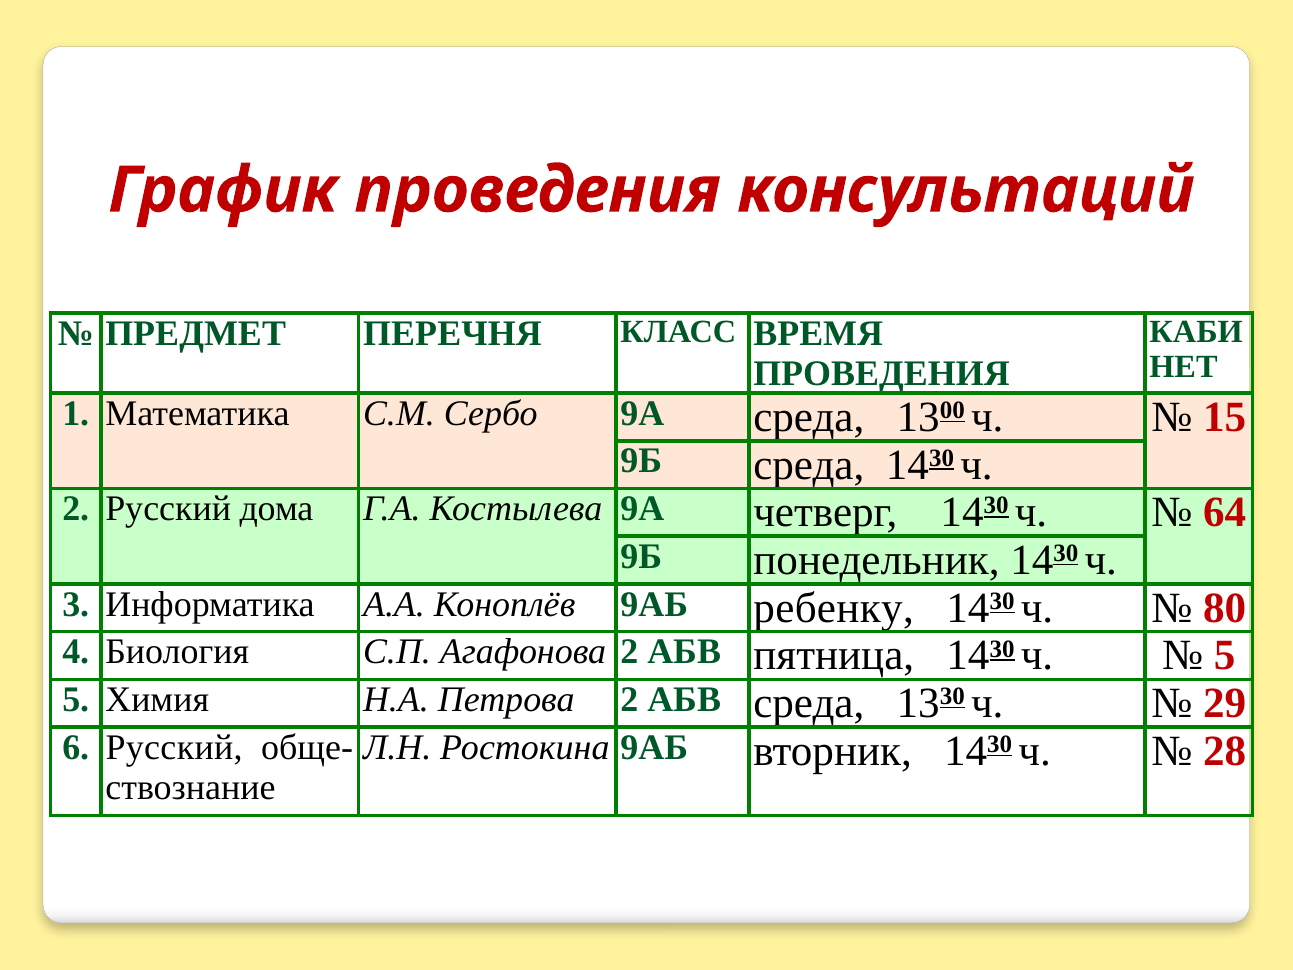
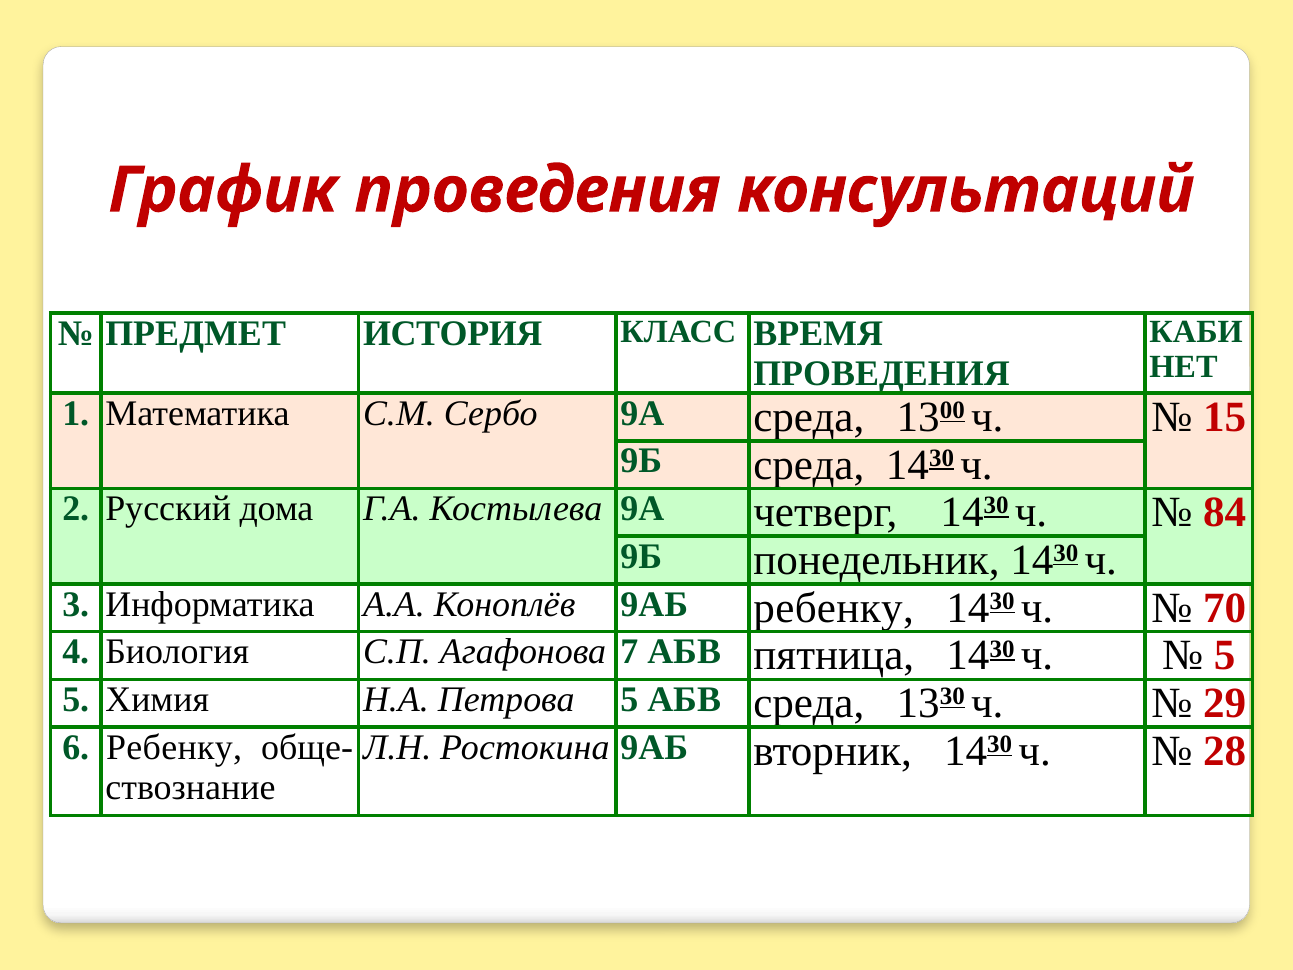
ПЕРЕЧНЯ: ПЕРЕЧНЯ -> ИСТОРИЯ
64: 64 -> 84
80: 80 -> 70
Агафонова 2: 2 -> 7
Петрова 2: 2 -> 5
6 Русский: Русский -> Ребенку
